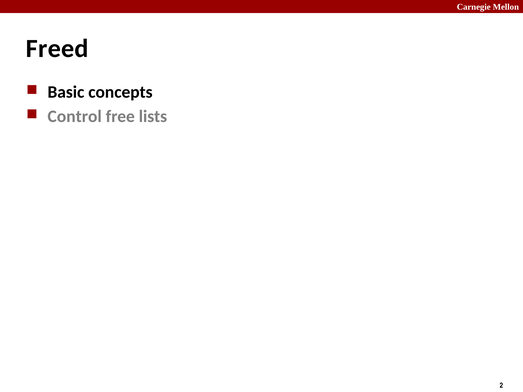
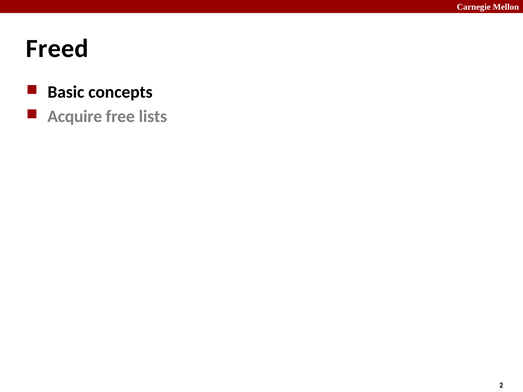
Control: Control -> Acquire
